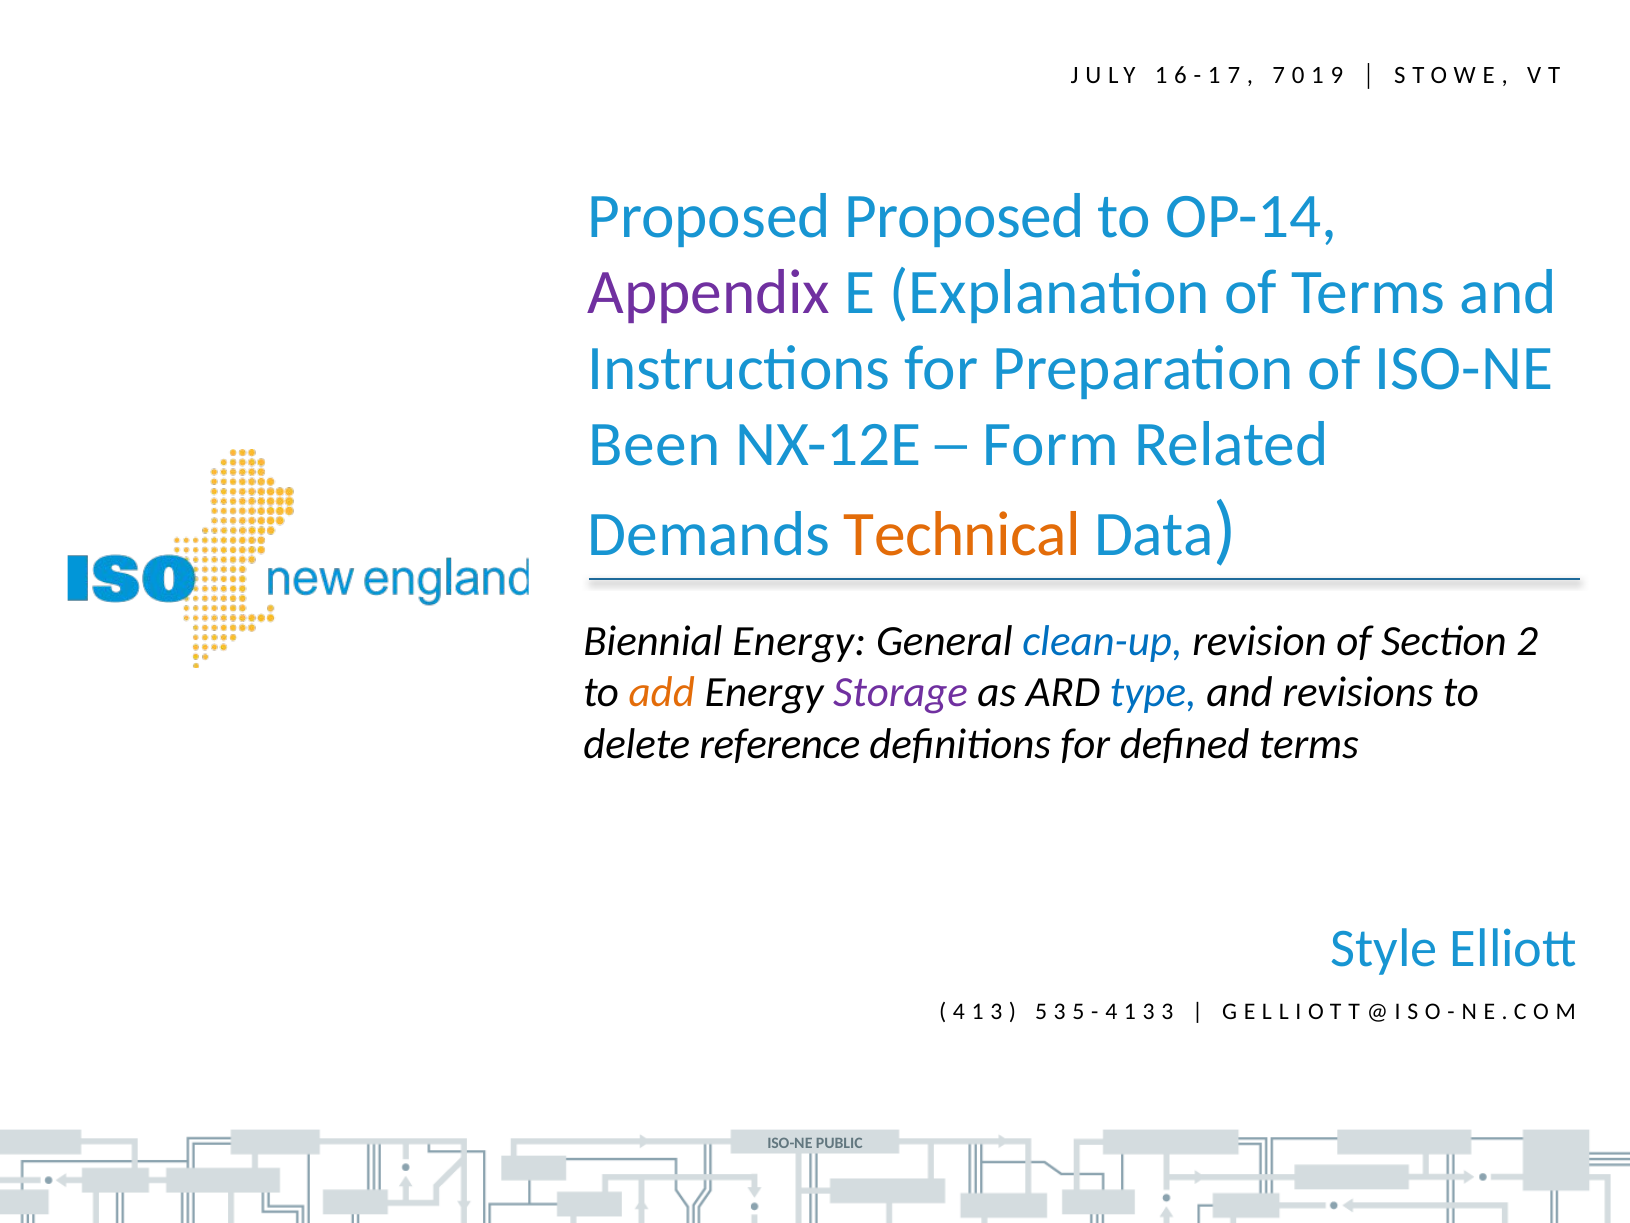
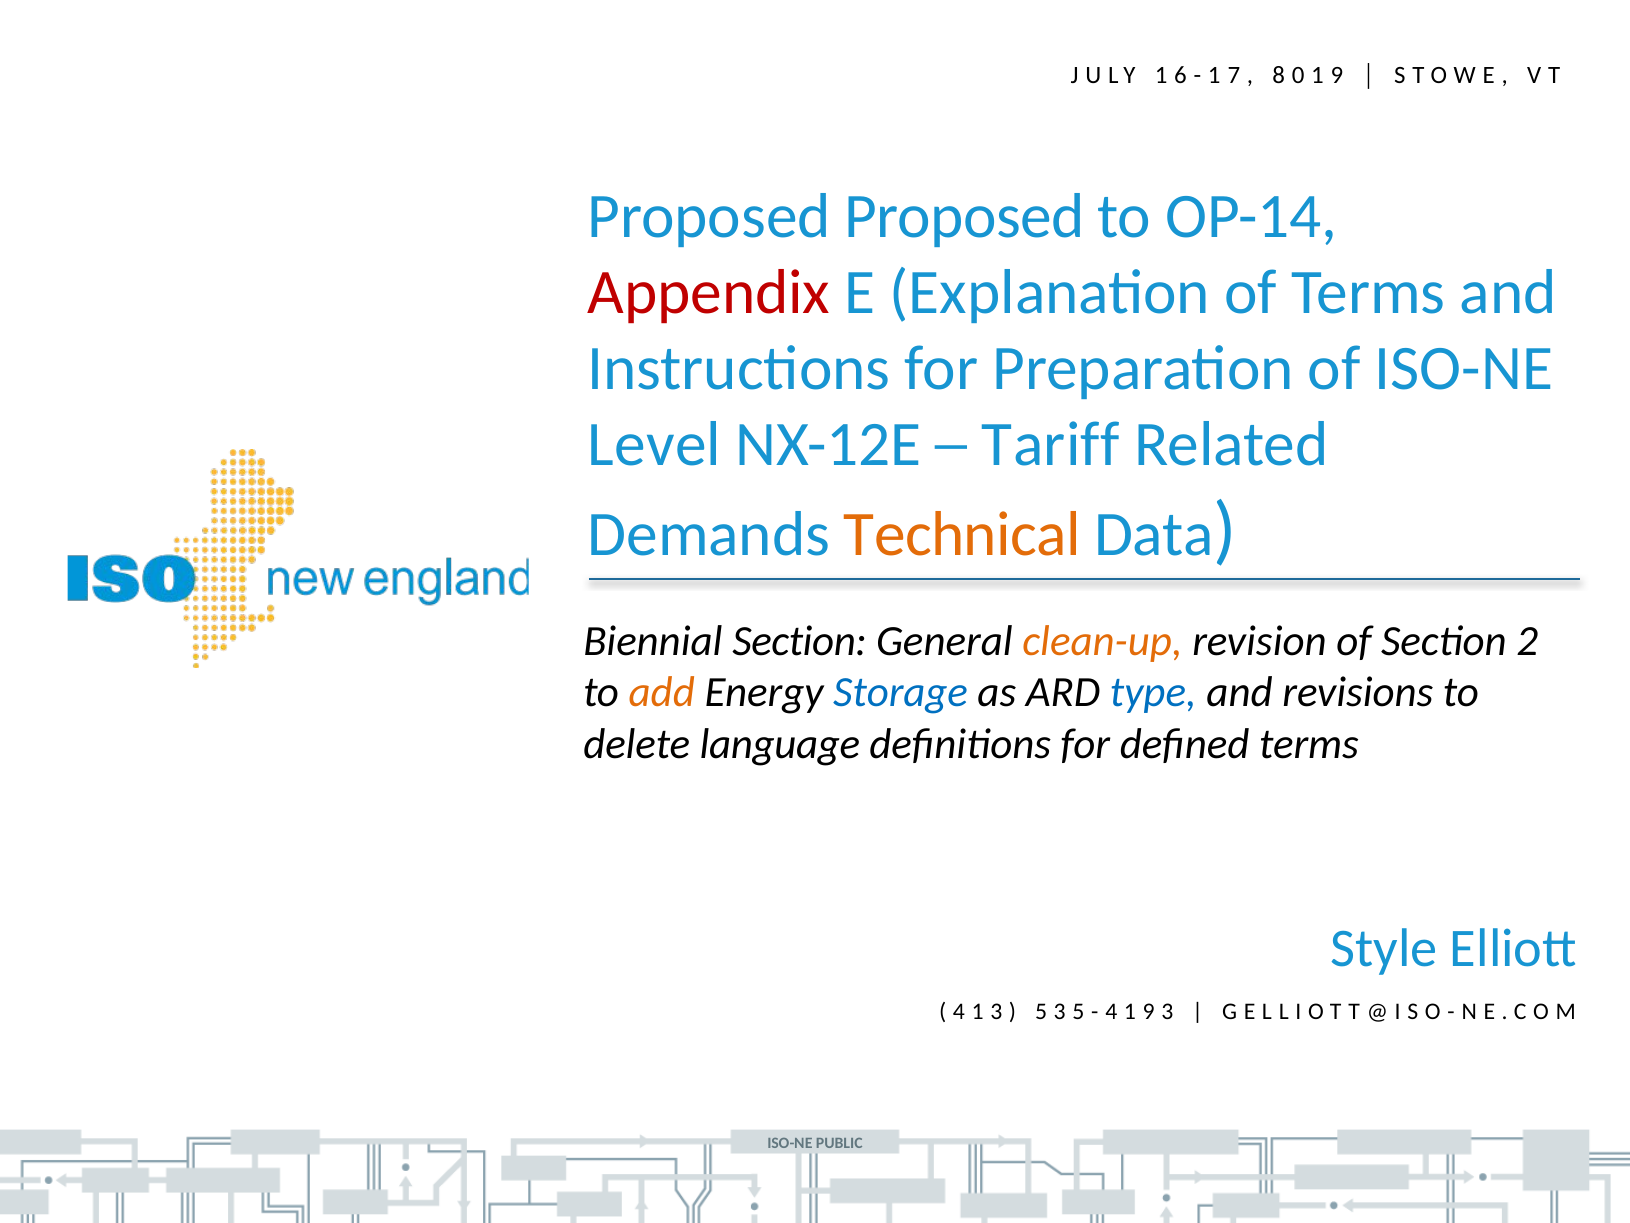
7 at (1279, 76): 7 -> 8
Appendix colour: purple -> red
Been: Been -> Level
Form: Form -> Tariff
Biennial Energy: Energy -> Section
clean-up colour: blue -> orange
Storage colour: purple -> blue
reference: reference -> language
3 at (1149, 1011): 3 -> 9
